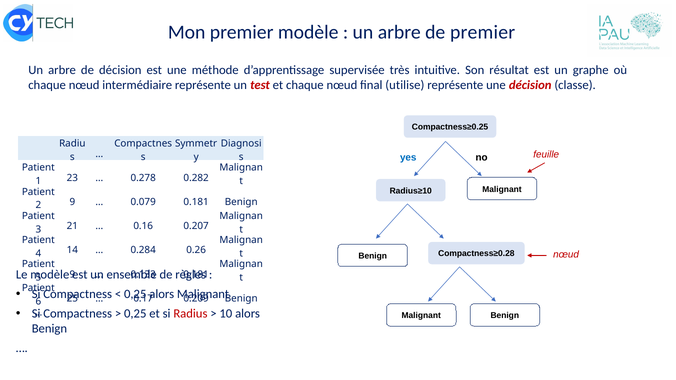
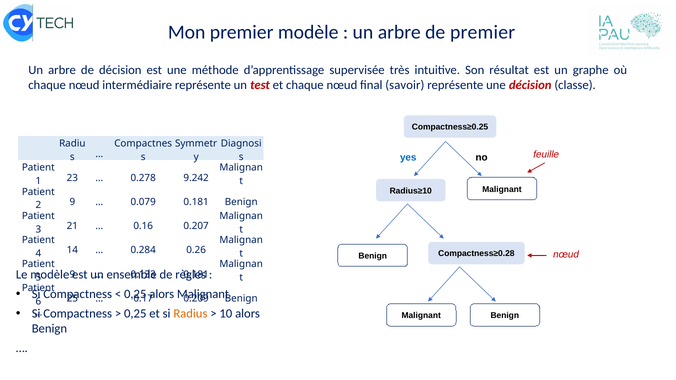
utilise: utilise -> savoir
0.282: 0.282 -> 9.242
Radius colour: red -> orange
